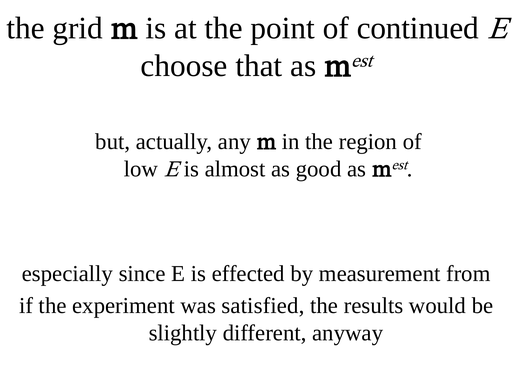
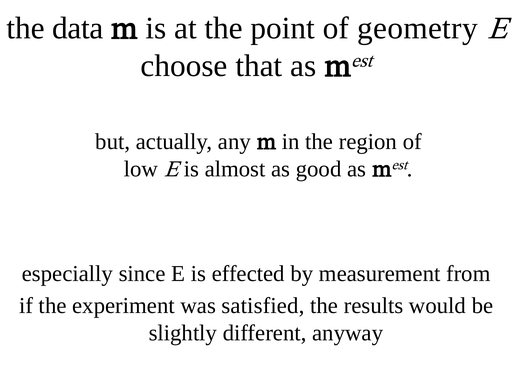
grid: grid -> data
continued: continued -> geometry
